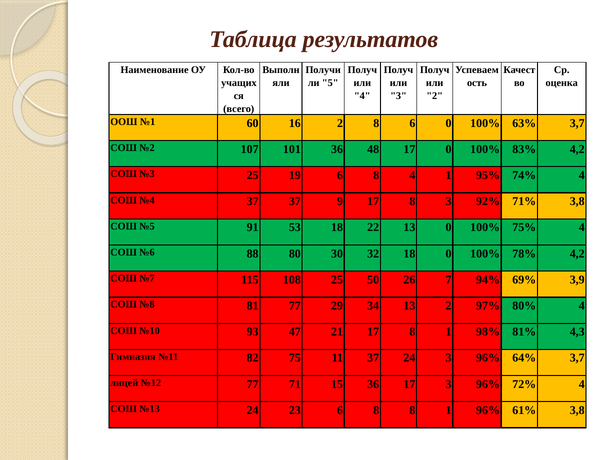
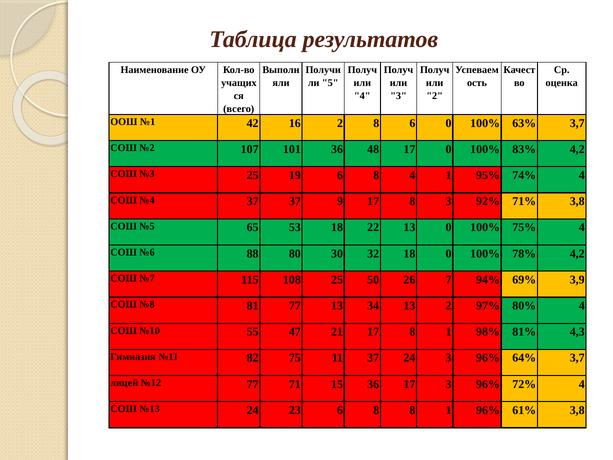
60: 60 -> 42
91: 91 -> 65
77 29: 29 -> 13
93: 93 -> 55
